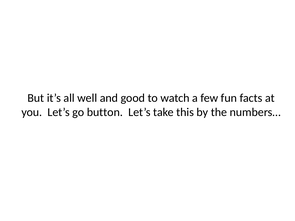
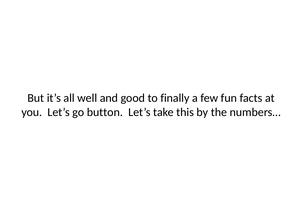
watch: watch -> finally
